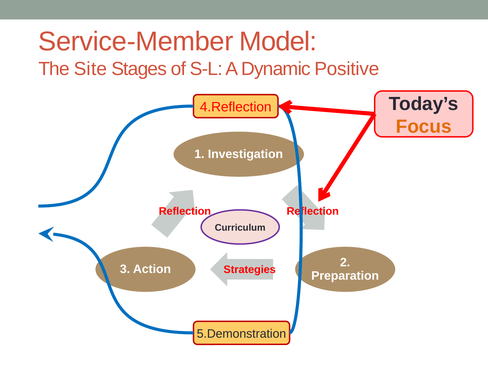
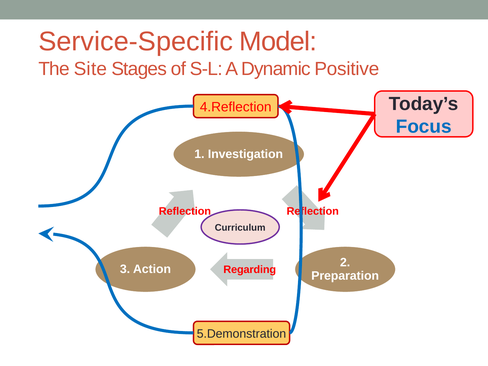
Service-Member: Service-Member -> Service-Specific
Focus colour: orange -> blue
Strategies: Strategies -> Regarding
